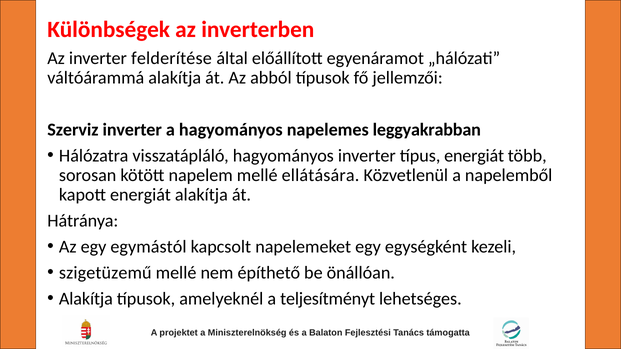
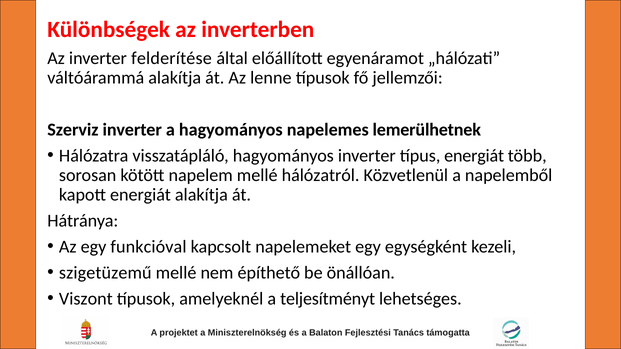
abból: abból -> lenne
leggyakrabban: leggyakrabban -> lemerülhetnek
ellátására: ellátására -> hálózatról
egymástól: egymástól -> funkcióval
Alakítja at (86, 299): Alakítja -> Viszont
